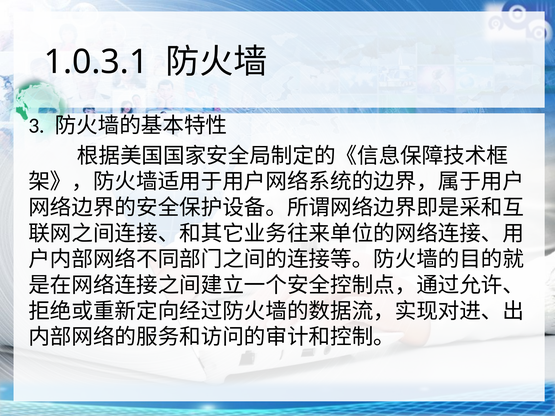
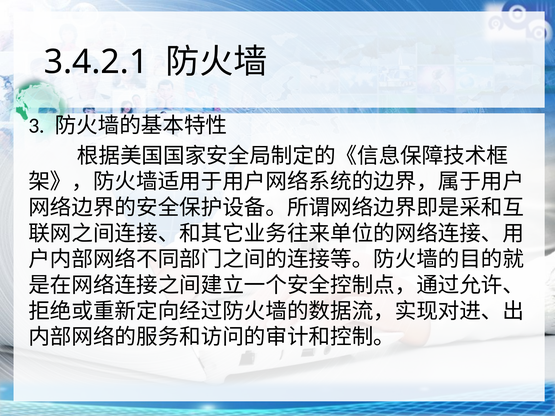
1.0.3.1: 1.0.3.1 -> 3.4.2.1
